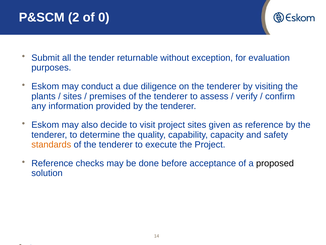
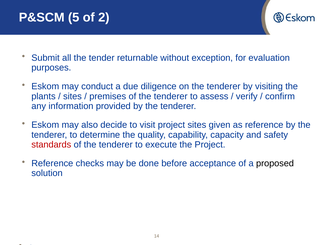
2: 2 -> 5
0: 0 -> 2
standards colour: orange -> red
